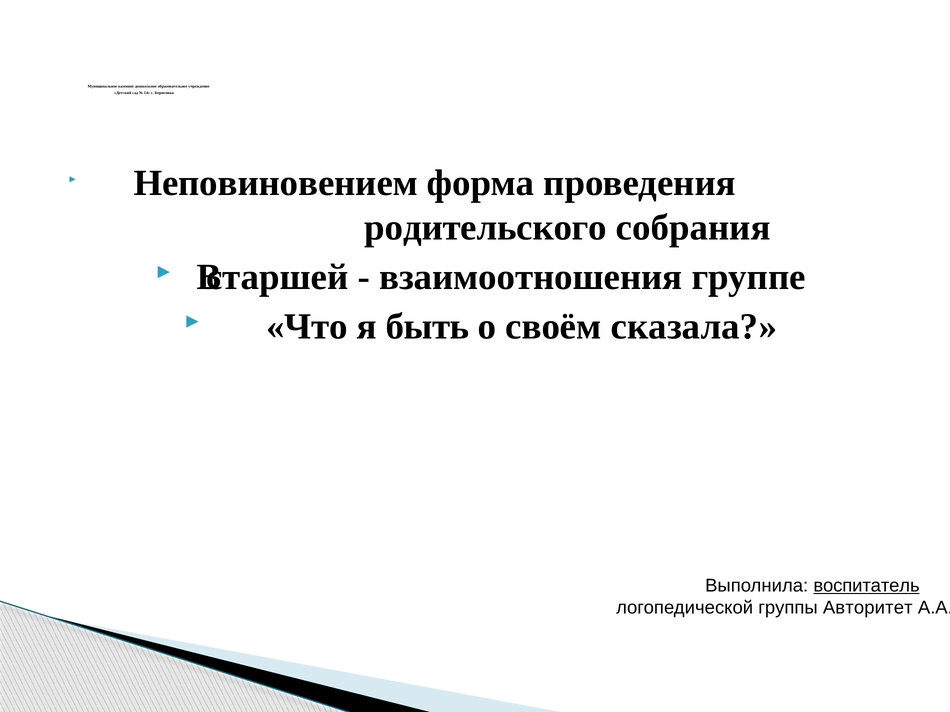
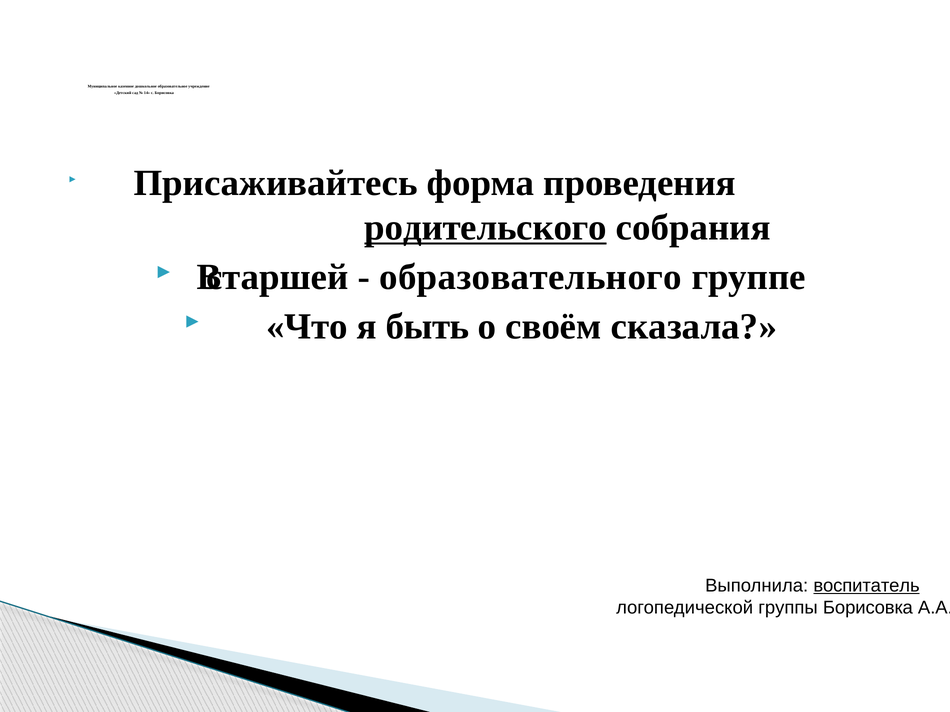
Неповиновением: Неповиновением -> Присаживайтесь
родительского underline: none -> present
взаимоотношения: взаимоотношения -> образовательного
группы Авторитет: Авторитет -> Борисовка
